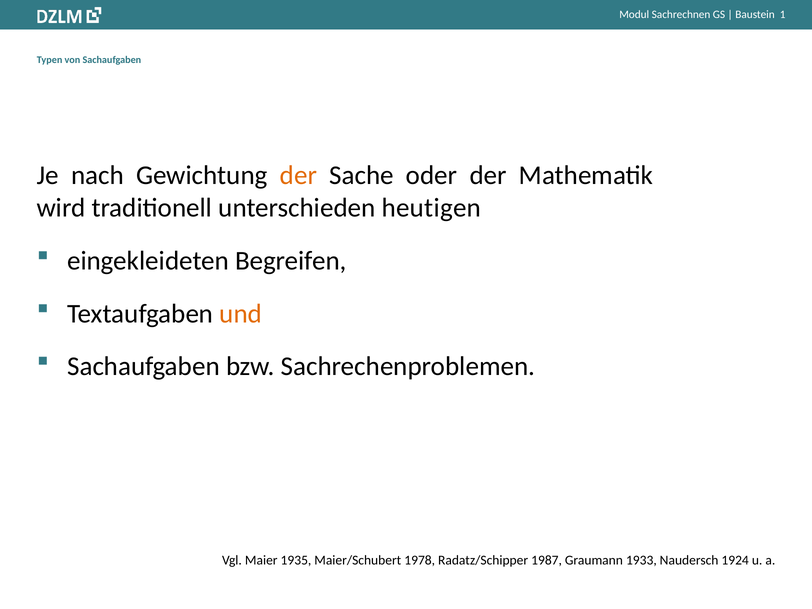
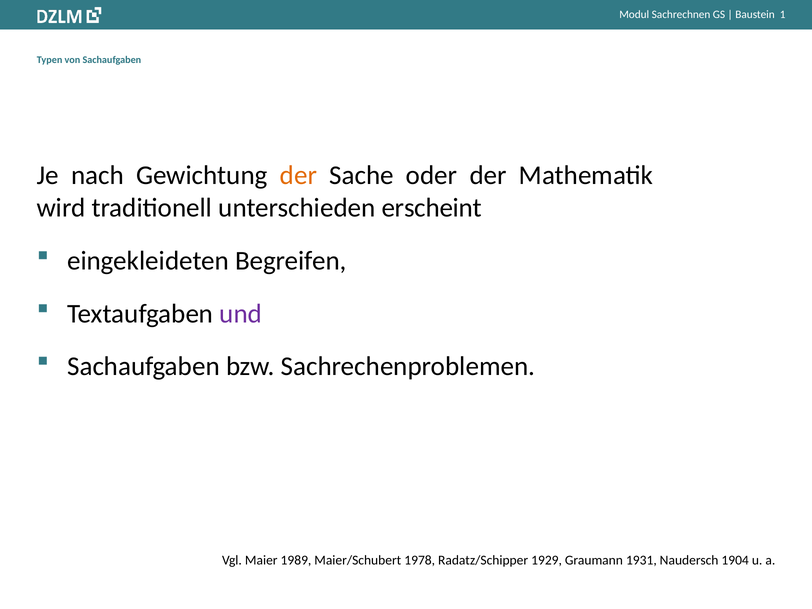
heutigen: heutigen -> erscheint
und colour: orange -> purple
1935: 1935 -> 1989
1987: 1987 -> 1929
1933: 1933 -> 1931
1924: 1924 -> 1904
